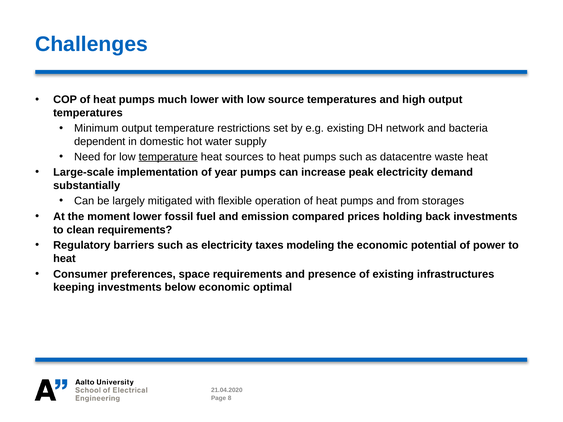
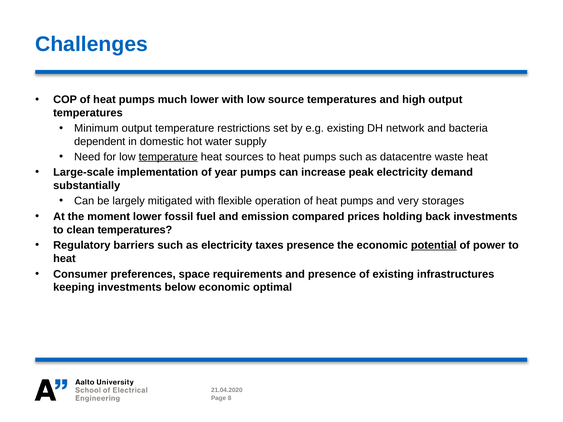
from: from -> very
clean requirements: requirements -> temperatures
taxes modeling: modeling -> presence
potential underline: none -> present
